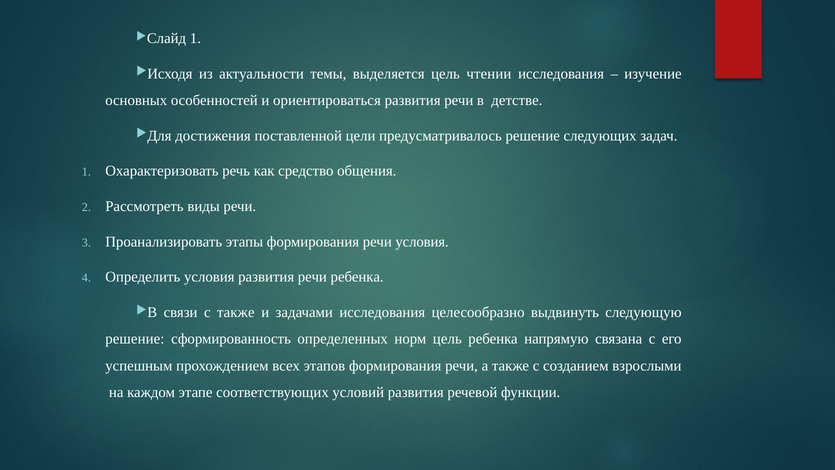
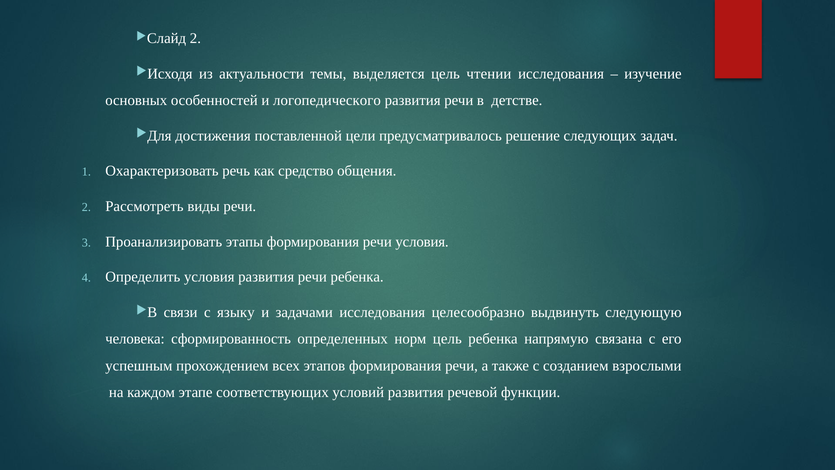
1 at (195, 38): 1 -> 2
ориентироваться: ориентироваться -> логопедического
с также: также -> языку
решение at (135, 339): решение -> человека
